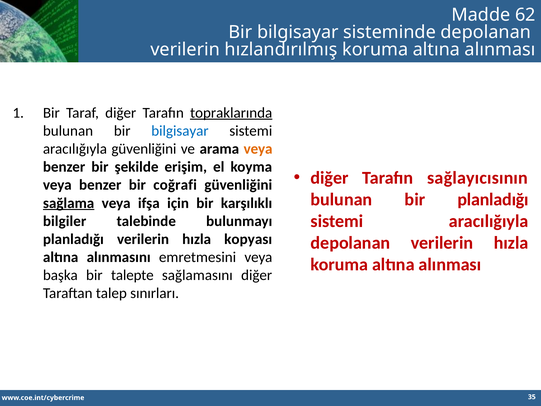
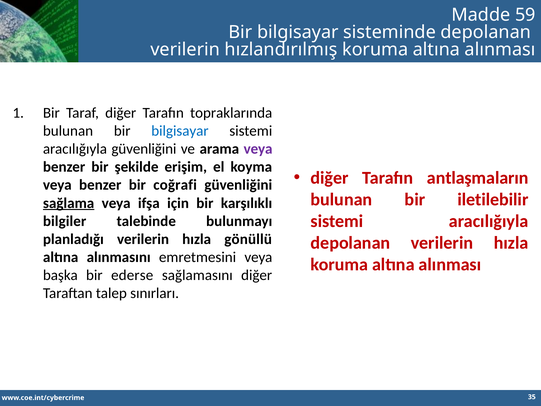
62: 62 -> 59
topraklarında underline: present -> none
veya at (258, 149) colour: orange -> purple
sağlayıcısının: sağlayıcısının -> antlaşmaların
bir planladığı: planladığı -> iletilebilir
kopyası: kopyası -> gönüllü
talepte: talepte -> ederse
